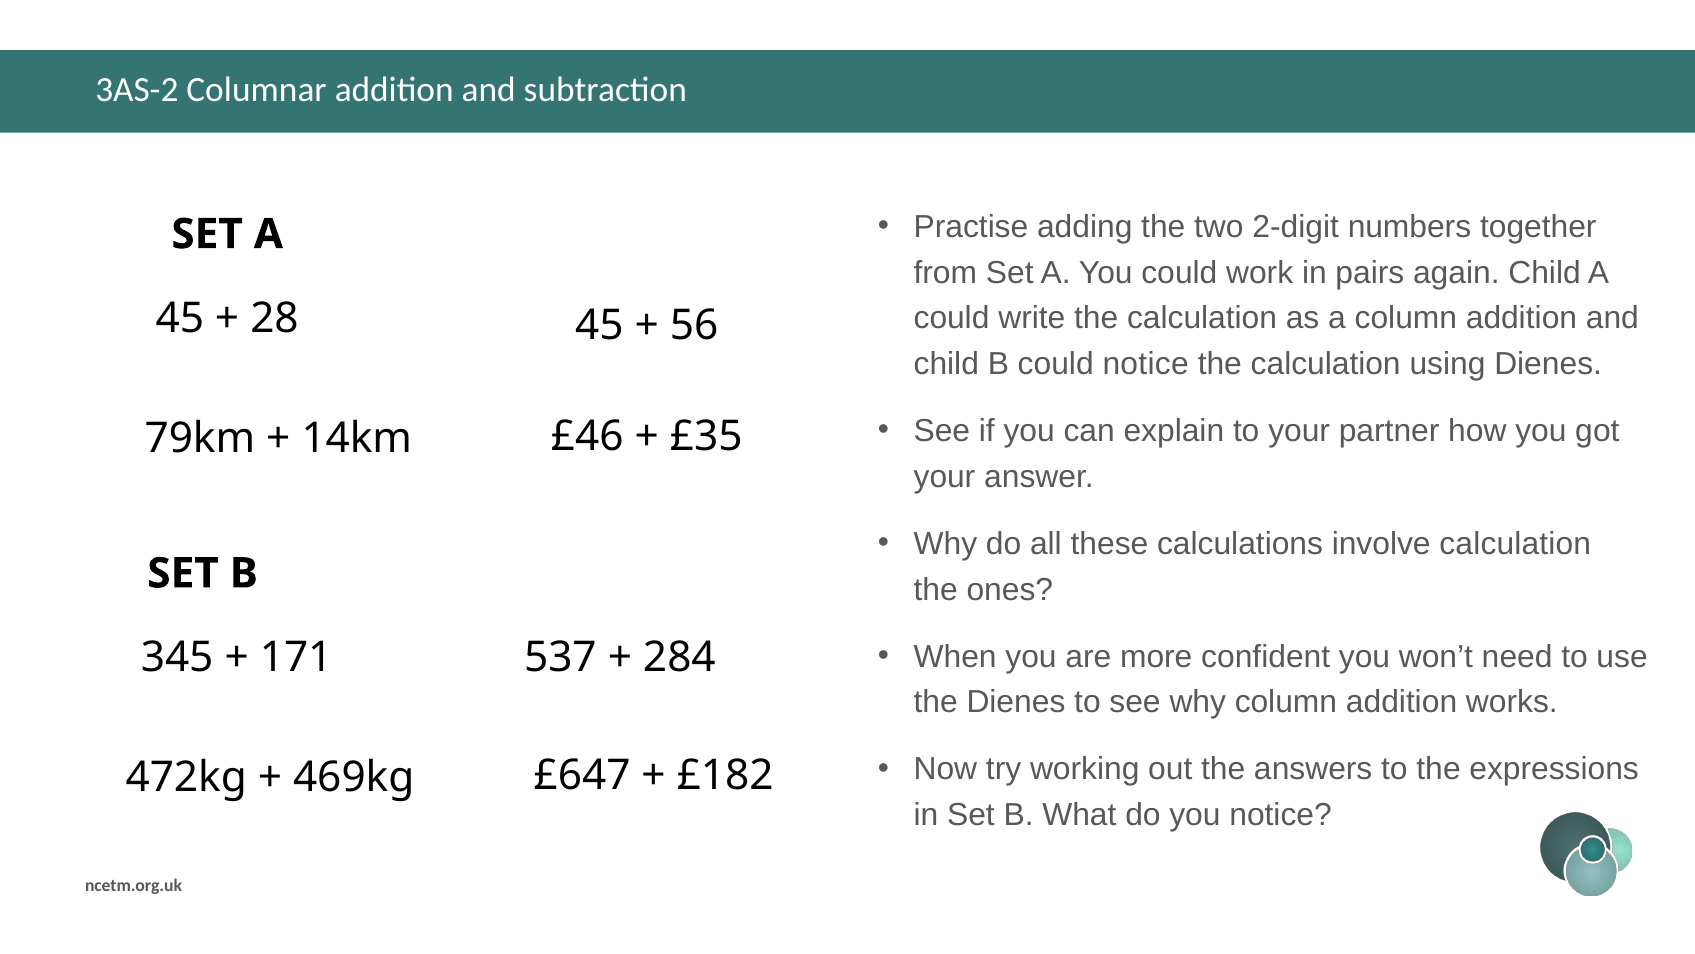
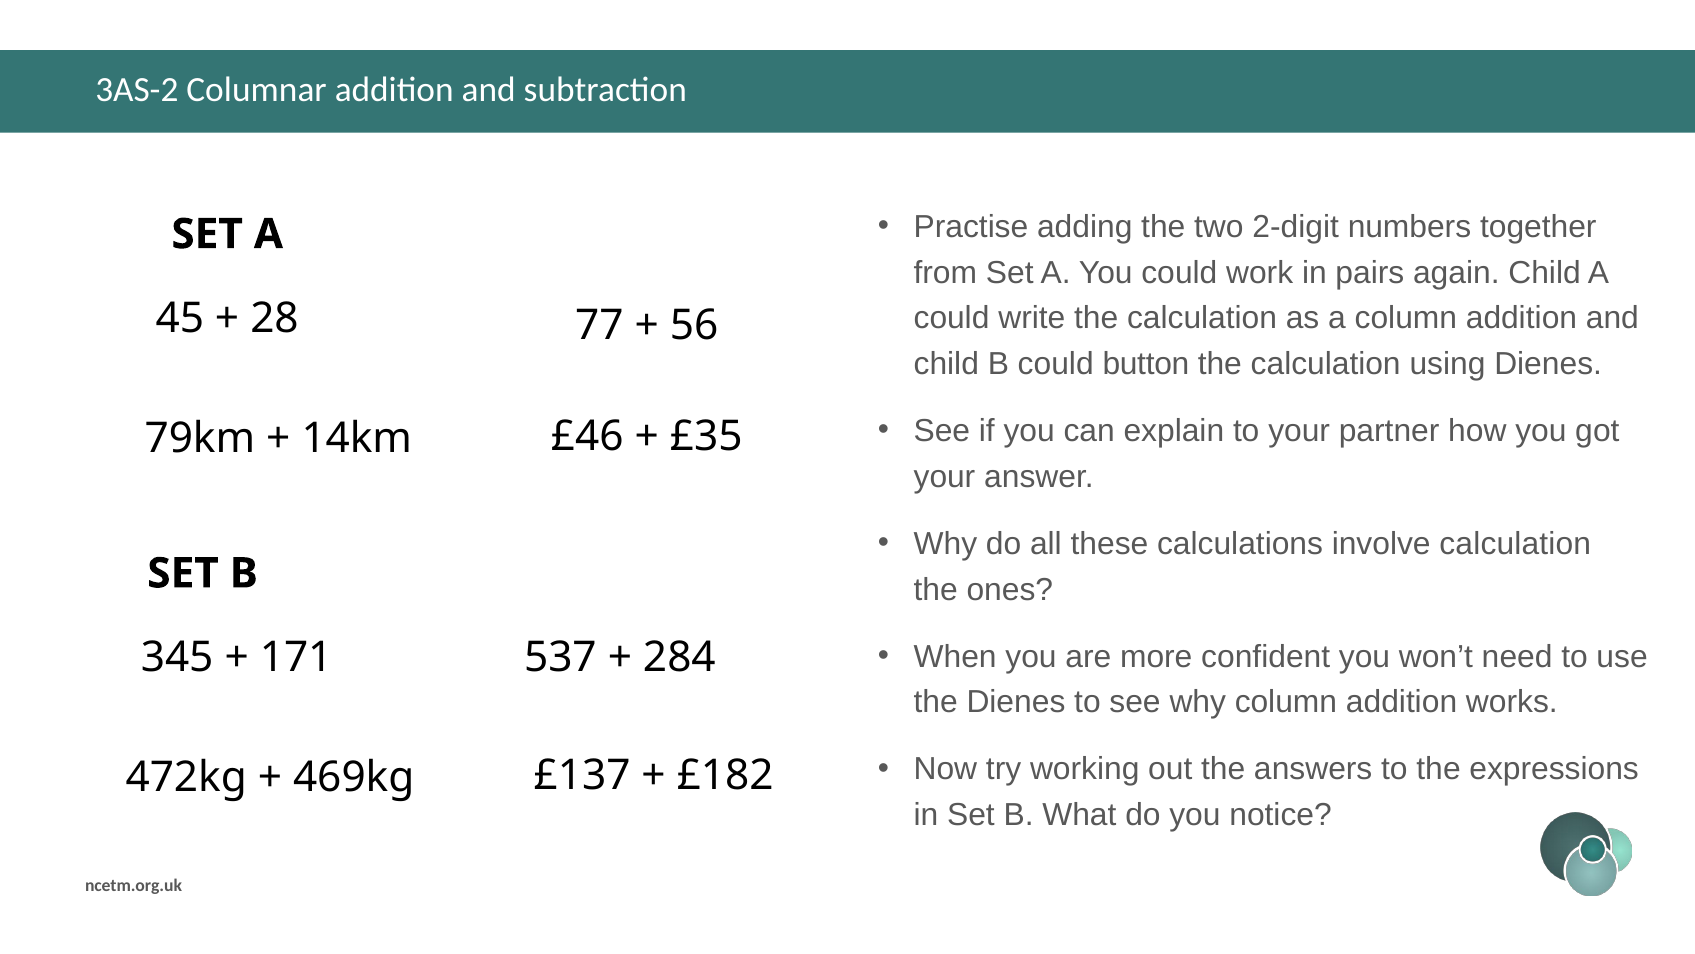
28 45: 45 -> 77
could notice: notice -> button
£647: £647 -> £137
